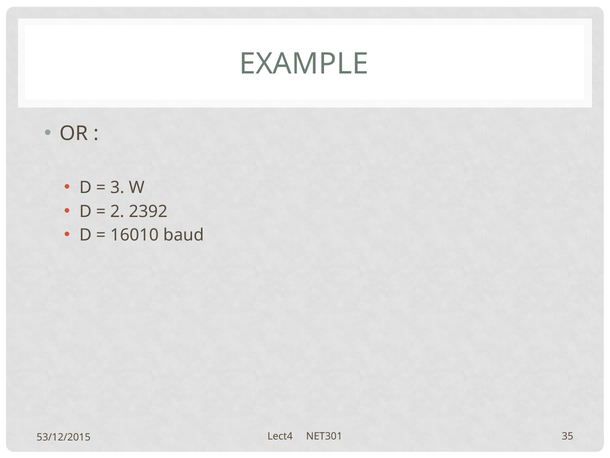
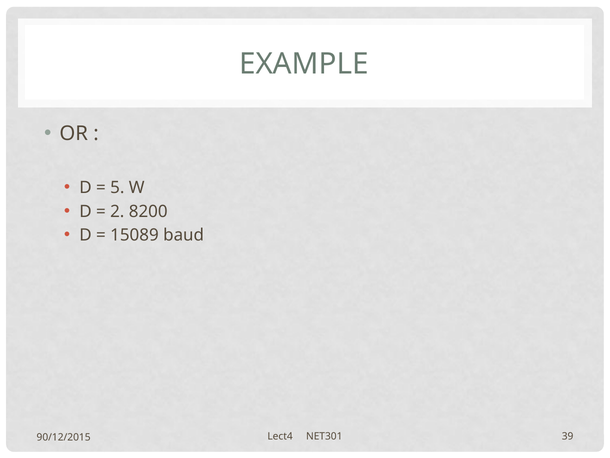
3: 3 -> 5
2392: 2392 -> 8200
16010: 16010 -> 15089
35: 35 -> 39
53/12/2015: 53/12/2015 -> 90/12/2015
